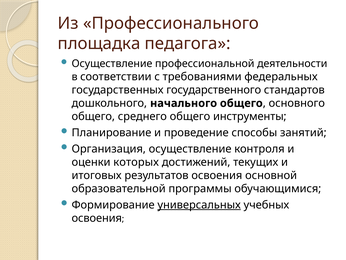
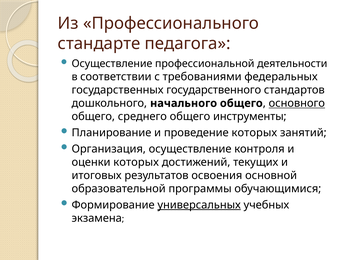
площадка: площадка -> стандарте
основного underline: none -> present
проведение способы: способы -> которых
освоения at (97, 218): освоения -> экзамена
